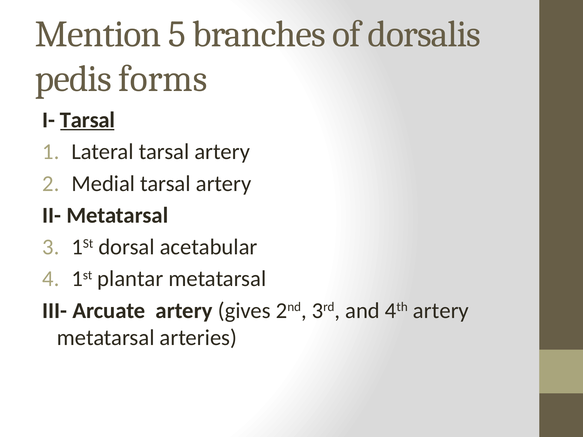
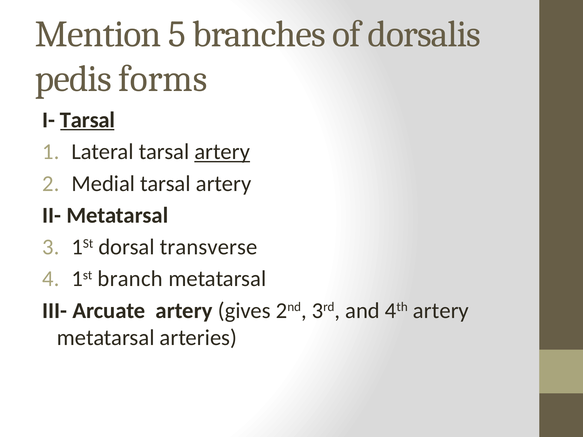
artery at (222, 152) underline: none -> present
acetabular: acetabular -> transverse
plantar: plantar -> branch
